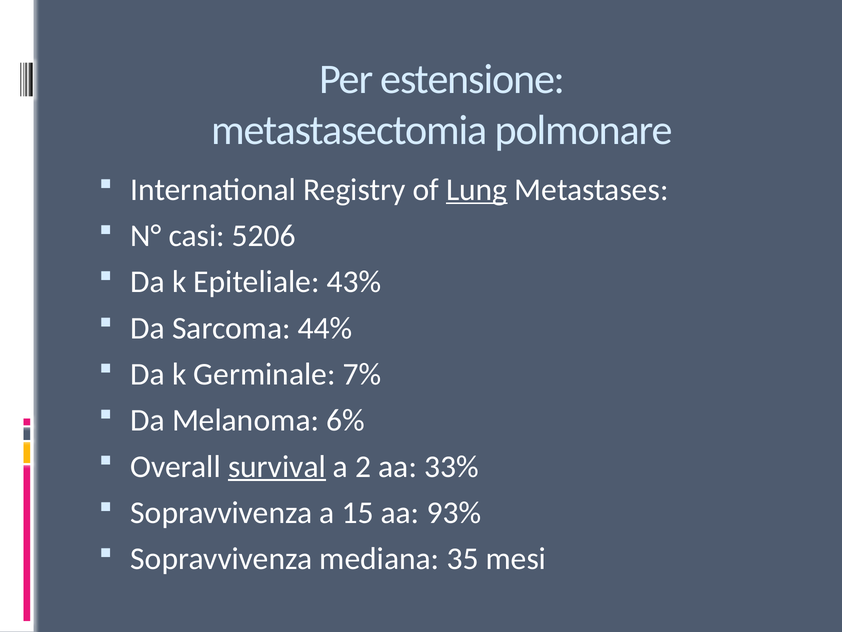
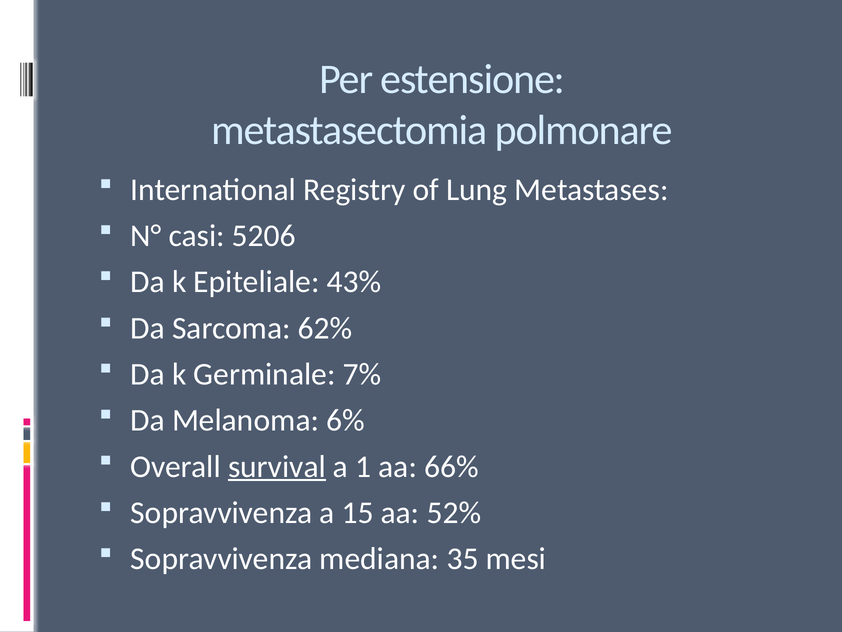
Lung underline: present -> none
44%: 44% -> 62%
2: 2 -> 1
33%: 33% -> 66%
93%: 93% -> 52%
